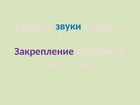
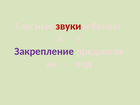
звуки colour: blue -> red
